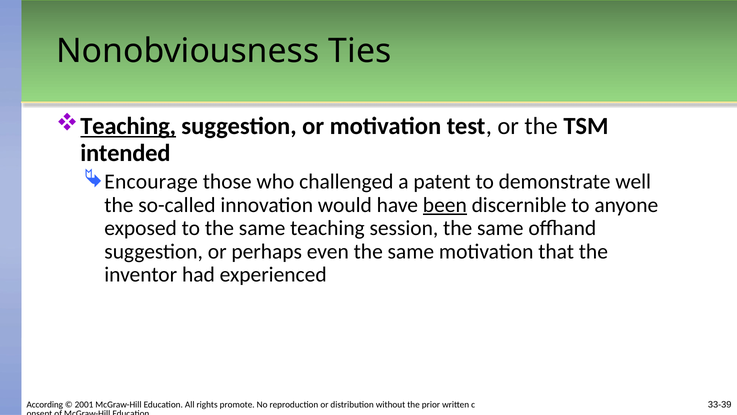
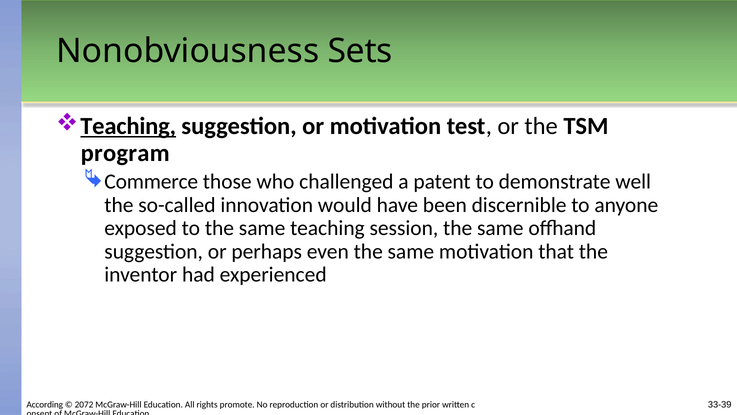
Ties: Ties -> Sets
intended: intended -> program
Encourage: Encourage -> Commerce
been underline: present -> none
2001: 2001 -> 2072
